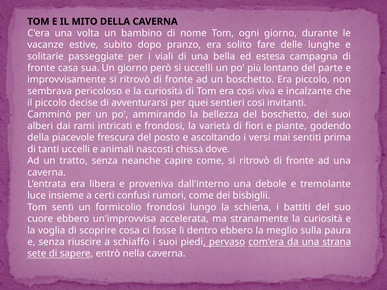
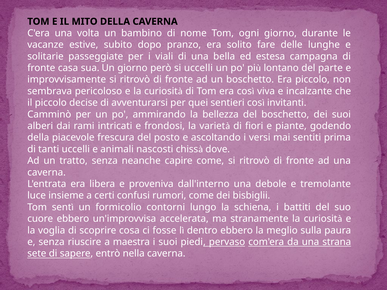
formicolio frondosi: frondosi -> contorni
schiaffo: schiaffo -> maestra
